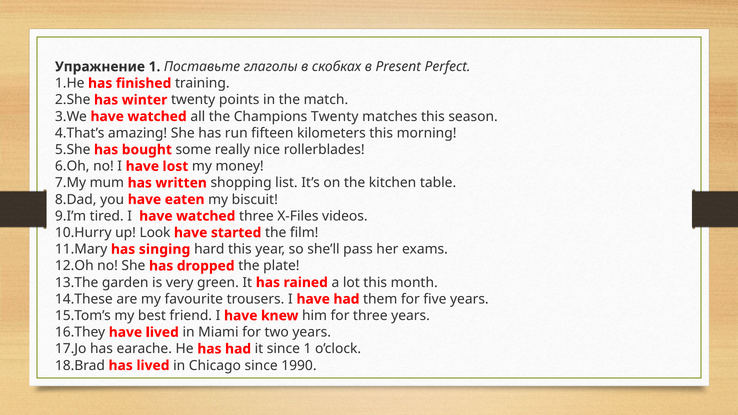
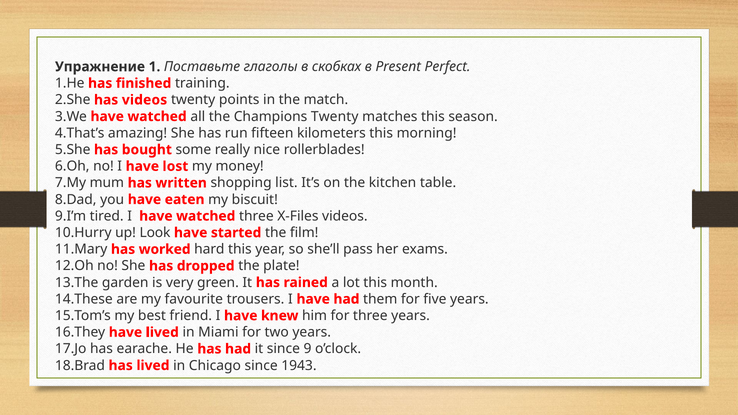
has winter: winter -> videos
singing: singing -> worked
since 1: 1 -> 9
1990: 1990 -> 1943
